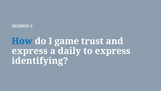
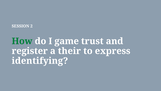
How colour: blue -> green
express at (30, 51): express -> register
daily: daily -> their
